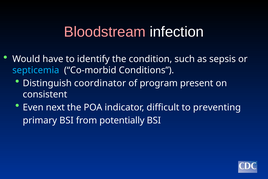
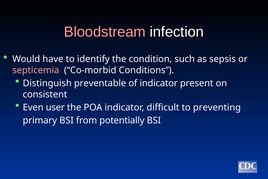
septicemia colour: light blue -> pink
coordinator: coordinator -> preventable
of program: program -> indicator
next: next -> user
